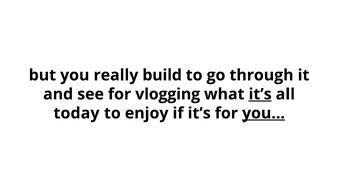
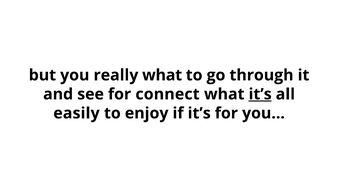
really build: build -> what
vlogging: vlogging -> connect
today: today -> easily
you… underline: present -> none
